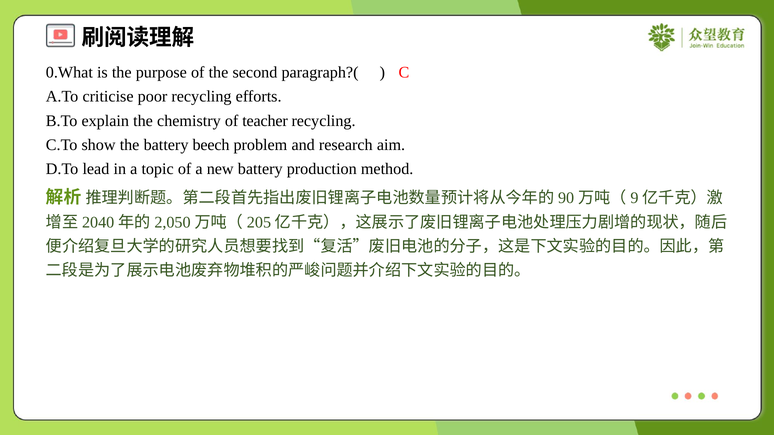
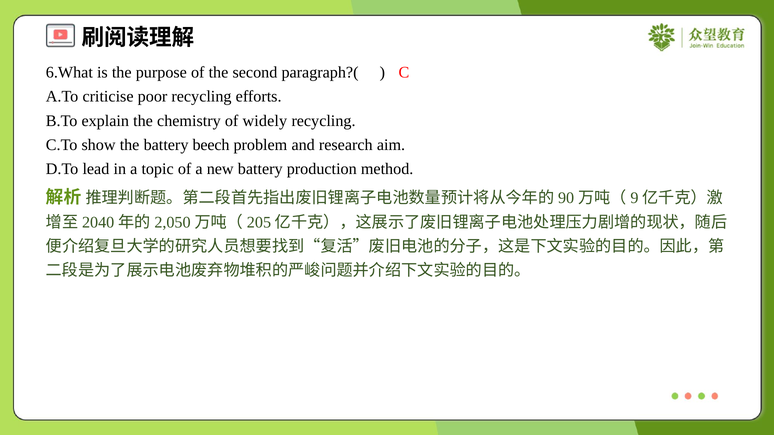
0.What: 0.What -> 6.What
teacher: teacher -> widely
